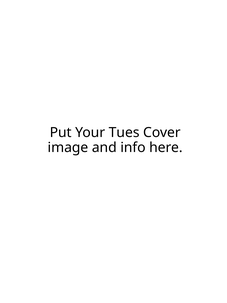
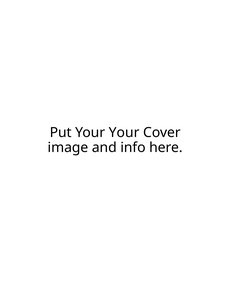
Your Tues: Tues -> Your
